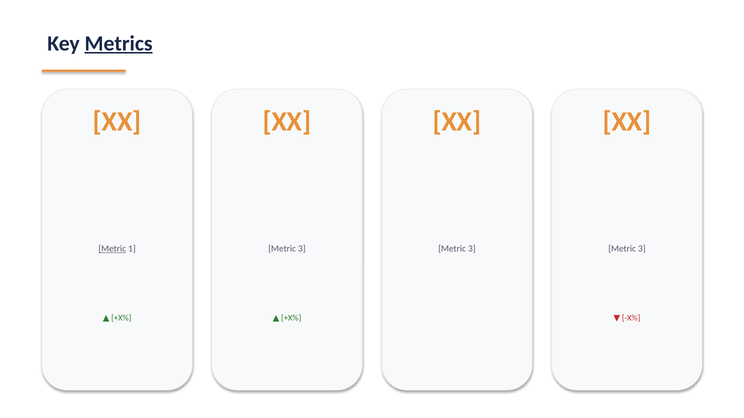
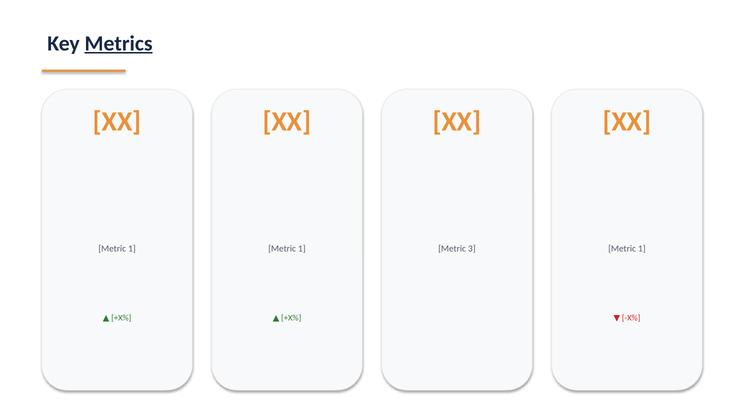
Metric at (112, 249) underline: present -> none
3 at (302, 249): 3 -> 1
3 at (642, 249): 3 -> 1
